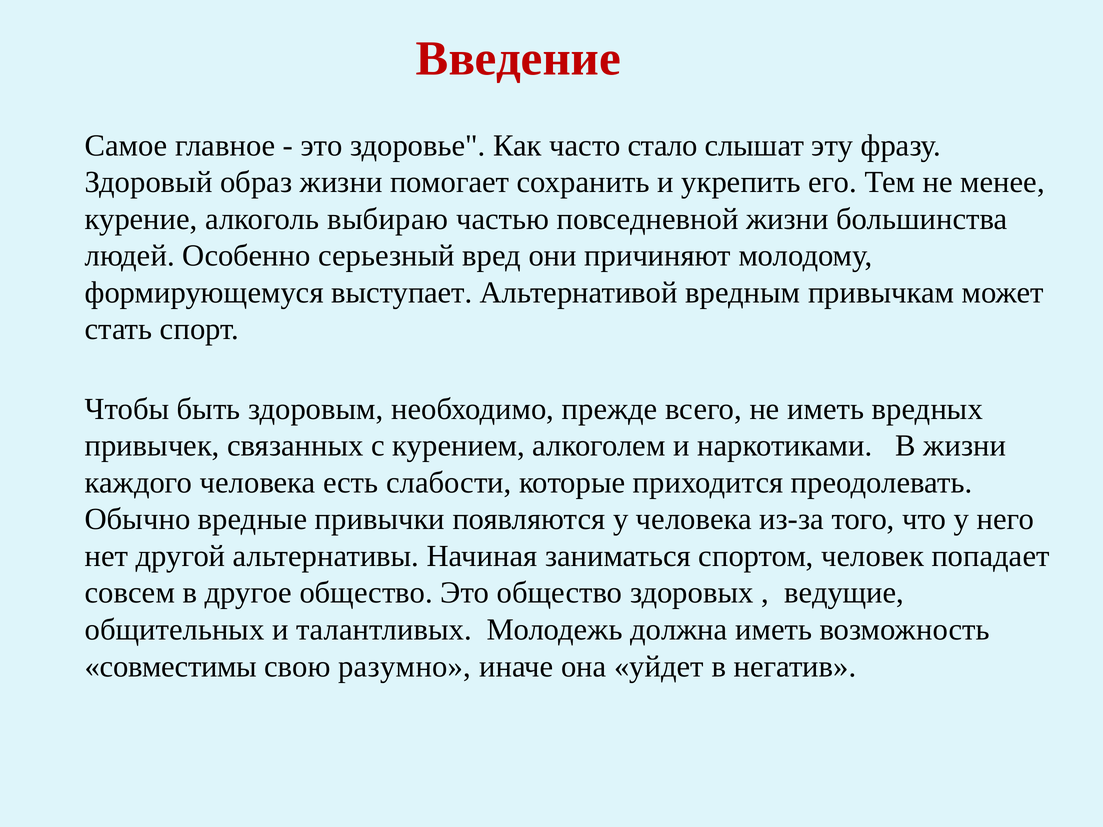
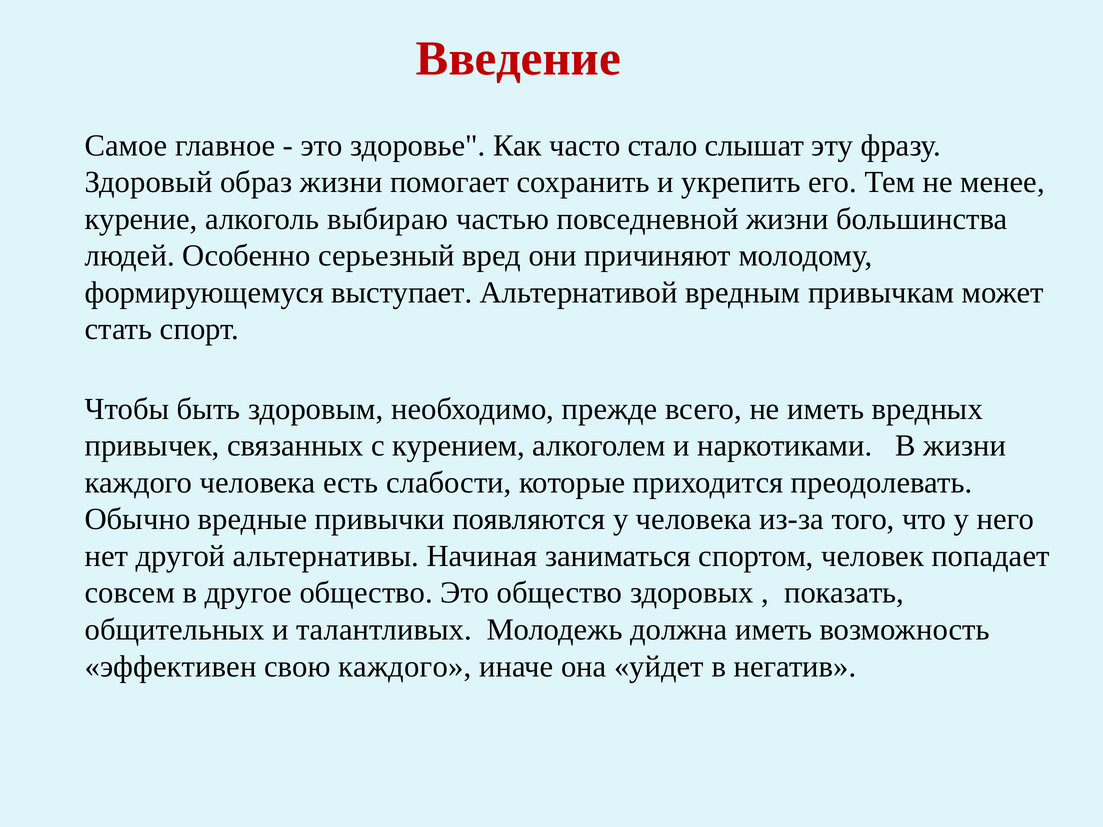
ведущие: ведущие -> показать
совместимы: совместимы -> эффективен
свою разумно: разумно -> каждого
